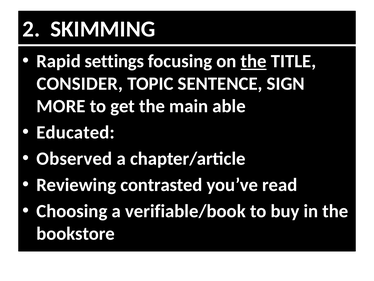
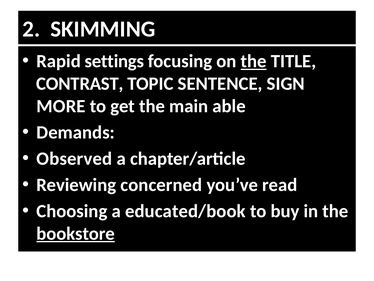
CONSIDER: CONSIDER -> CONTRAST
Educated: Educated -> Demands
contrasted: contrasted -> concerned
verifiable/book: verifiable/book -> educated/book
bookstore underline: none -> present
